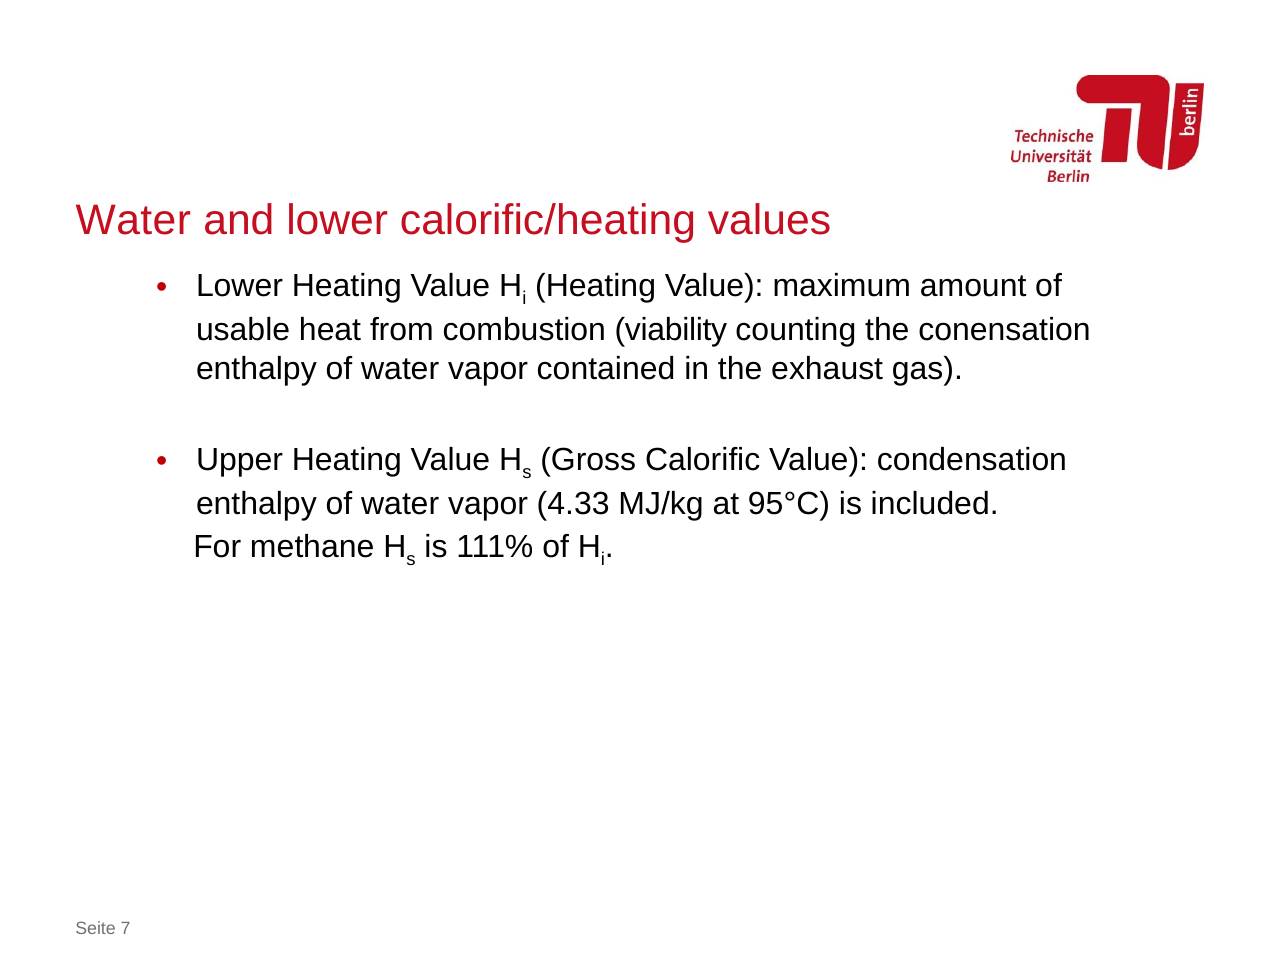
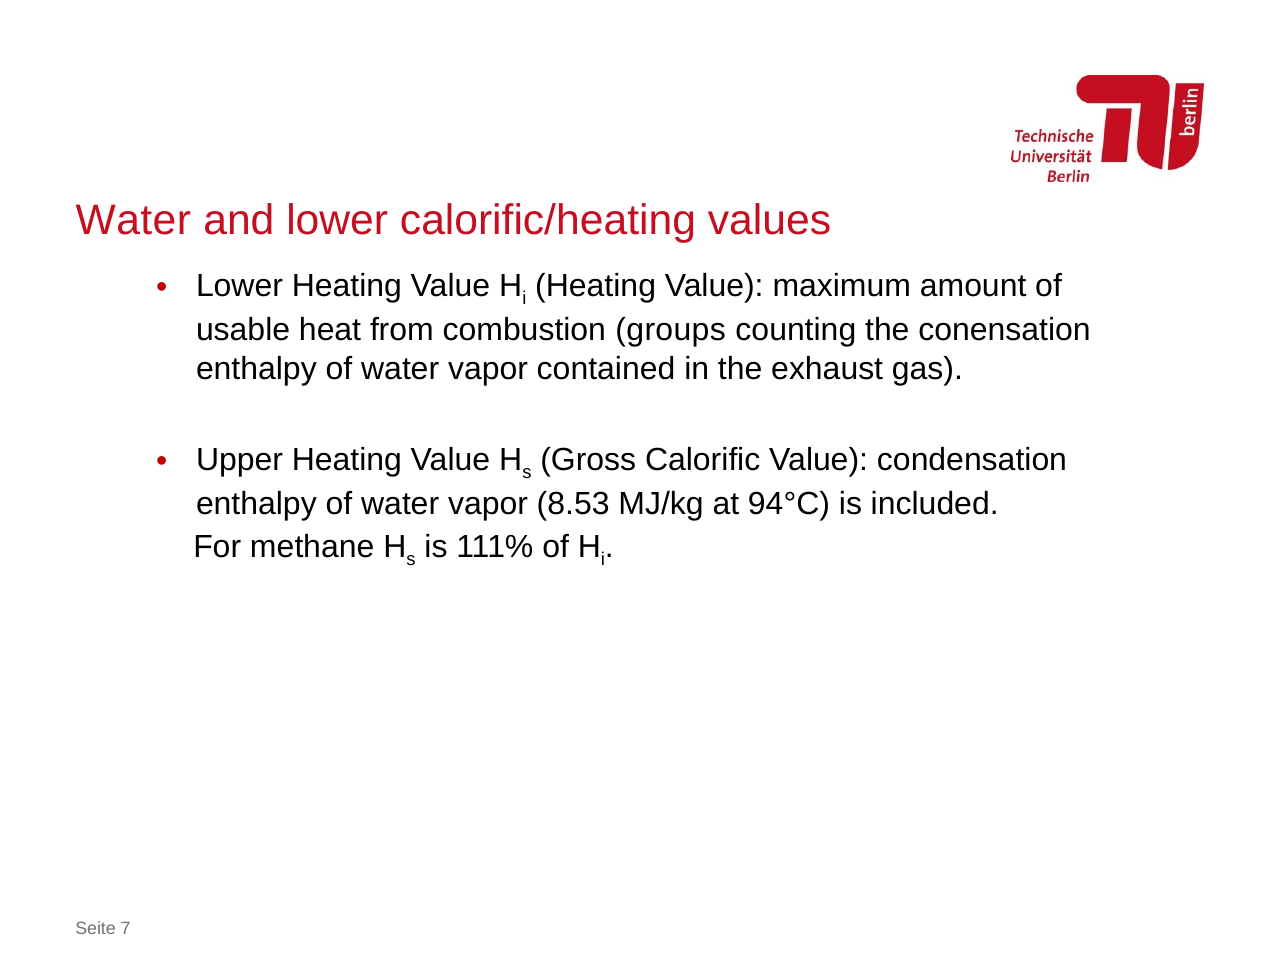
viability: viability -> groups
4.33: 4.33 -> 8.53
95°C: 95°C -> 94°C
